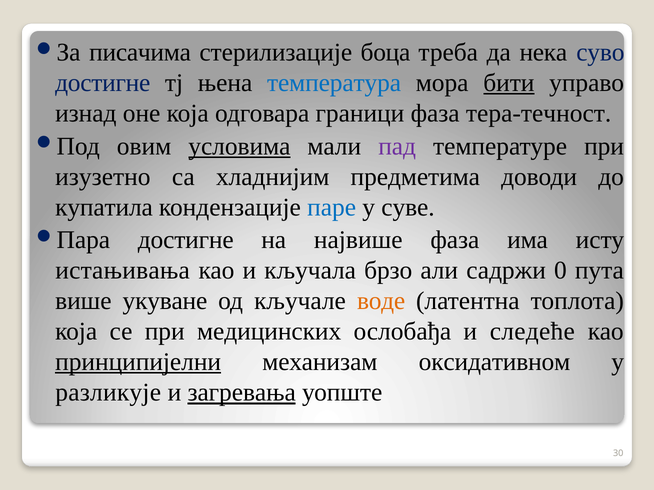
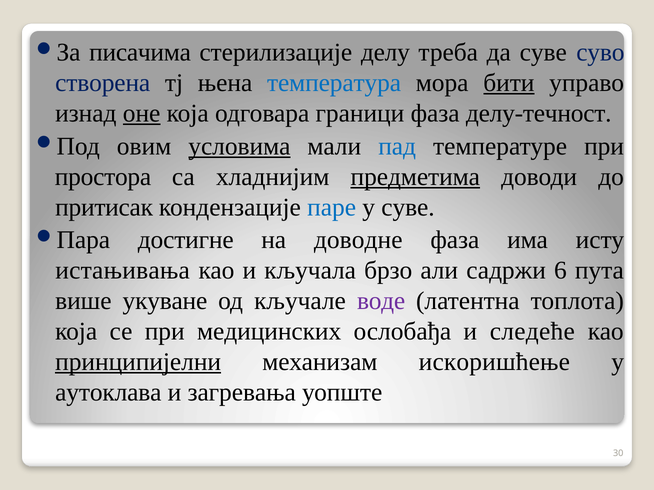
боца: боца -> делу
да нека: нека -> суве
достигне at (103, 83): достигне -> створена
оне underline: none -> present
тера-течност: тера-течност -> делу-течност
пад colour: purple -> blue
изузетно: изузетно -> простора
предметима underline: none -> present
купатила: купатила -> притисак
највише: највише -> доводне
0: 0 -> 6
воде colour: orange -> purple
оксидативном: оксидативном -> искоришћење
разликује: разликује -> аутоклава
загревања underline: present -> none
